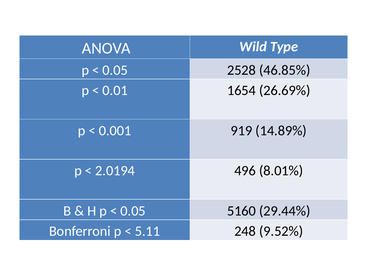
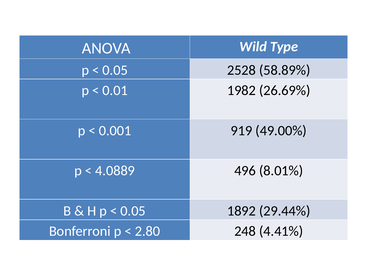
46.85%: 46.85% -> 58.89%
1654: 1654 -> 1982
14.89%: 14.89% -> 49.00%
2.0194: 2.0194 -> 4.0889
5160: 5160 -> 1892
5.11: 5.11 -> 2.80
9.52%: 9.52% -> 4.41%
